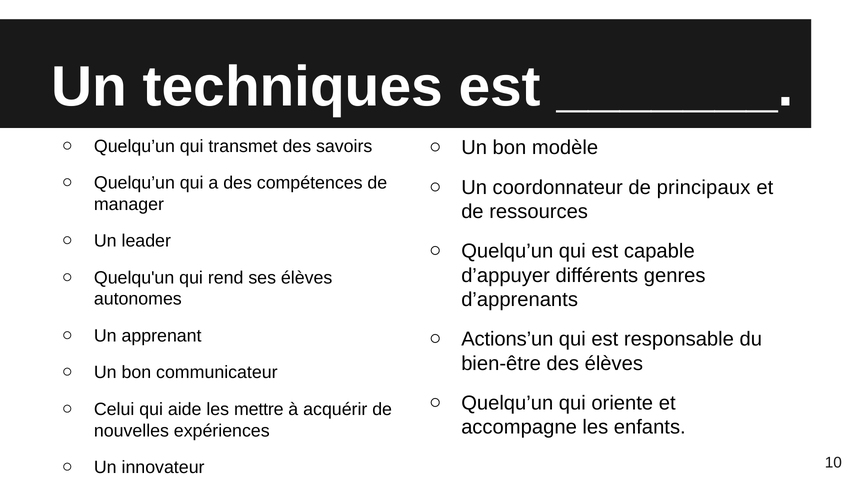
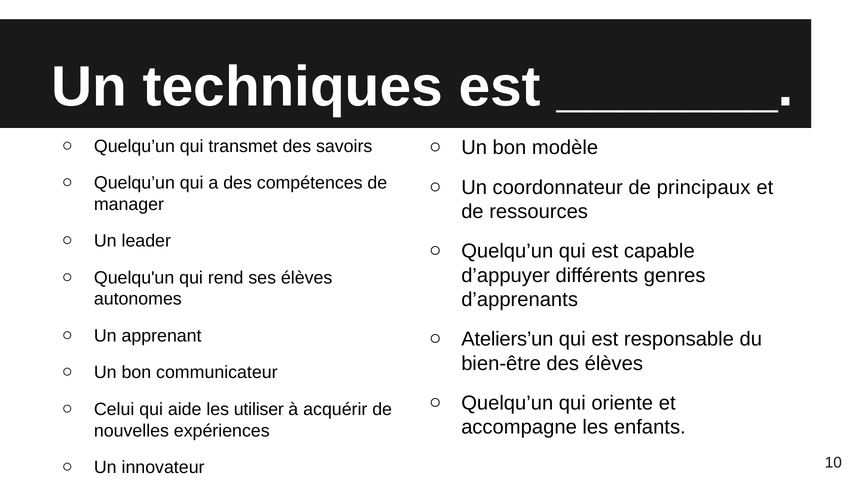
Actions’un: Actions’un -> Ateliers’un
mettre: mettre -> utiliser
